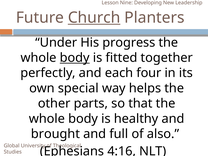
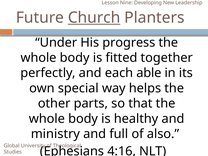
body at (75, 58) underline: present -> none
four: four -> able
brought: brought -> ministry
